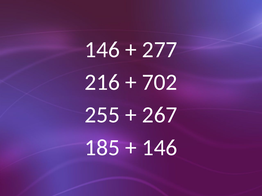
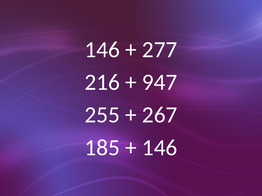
702: 702 -> 947
